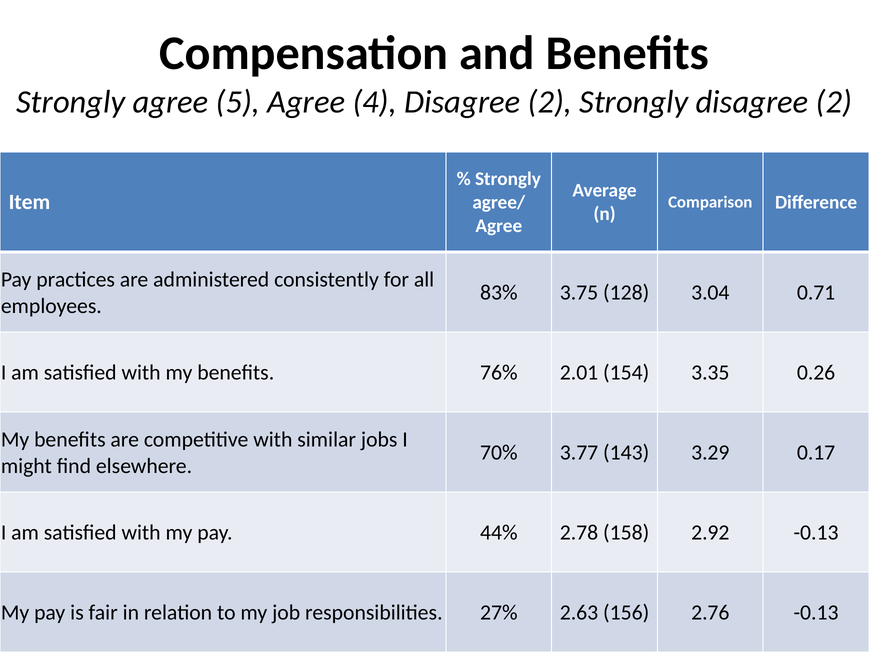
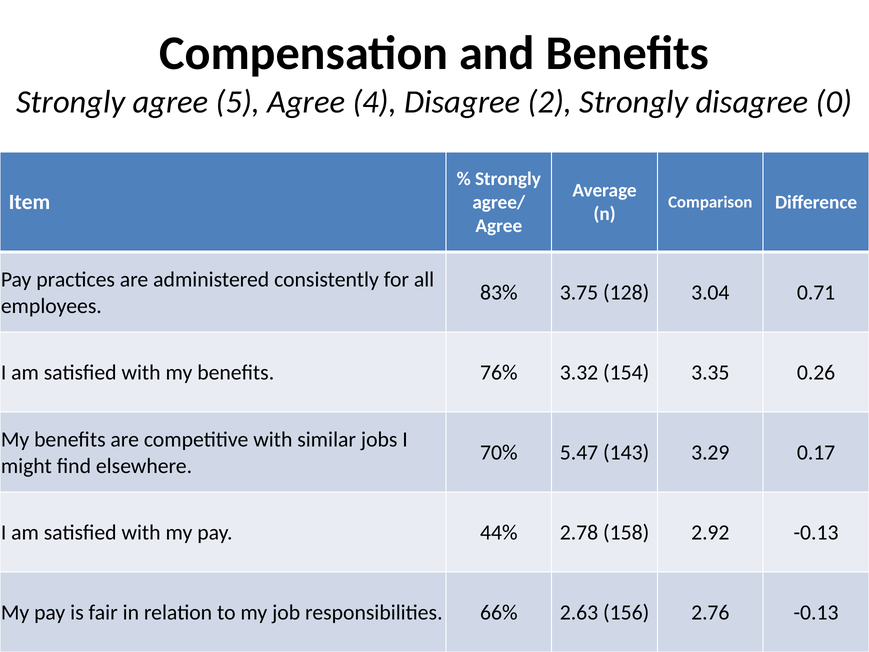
Strongly disagree 2: 2 -> 0
2.01: 2.01 -> 3.32
3.77: 3.77 -> 5.47
27%: 27% -> 66%
